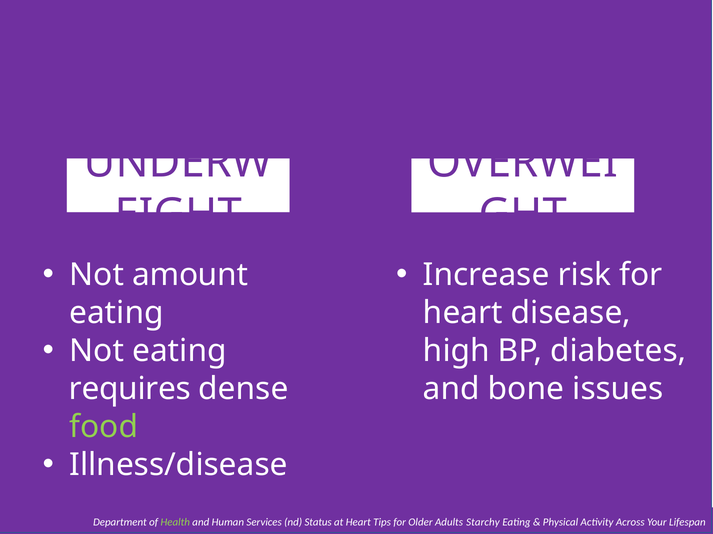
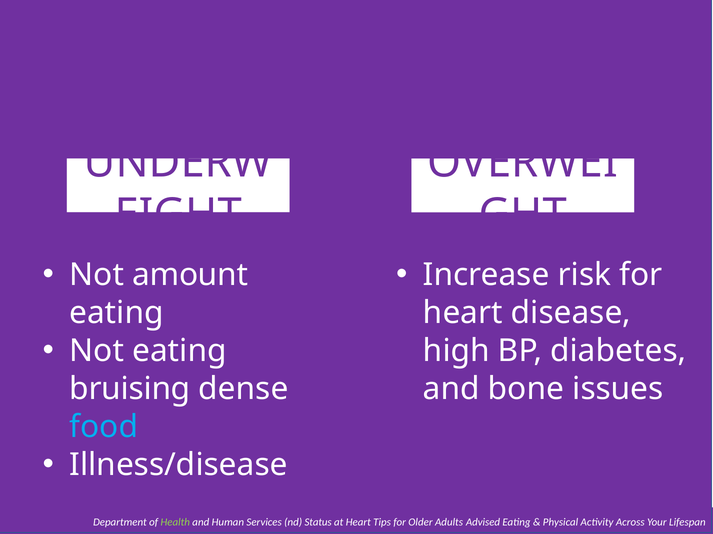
requires: requires -> bruising
food colour: light green -> light blue
Starchy: Starchy -> Advised
